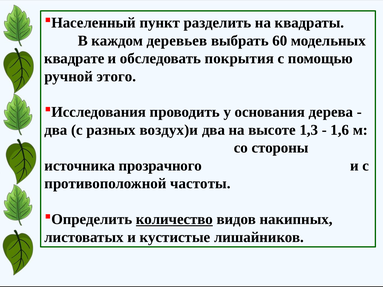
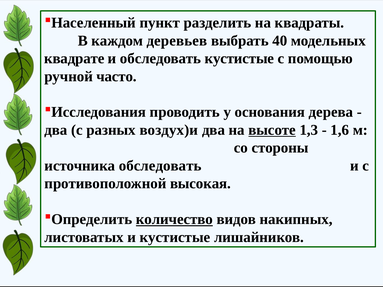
60: 60 -> 40
обследовать покрытия: покрытия -> кустистые
этого: этого -> часто
высоте underline: none -> present
источника прозрачного: прозрачного -> обследовать
частоты: частоты -> высокая
